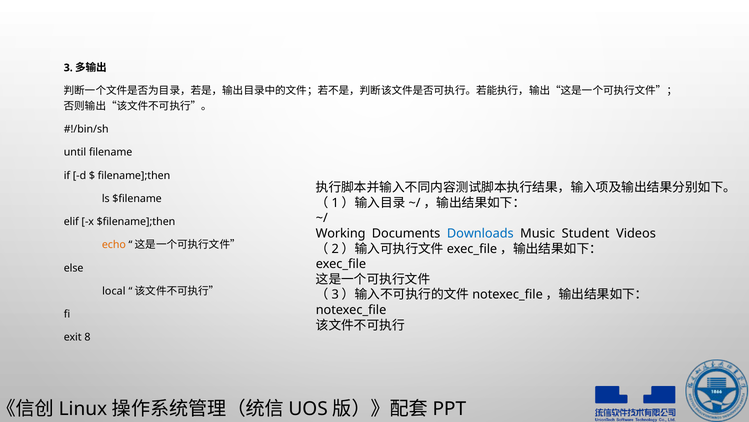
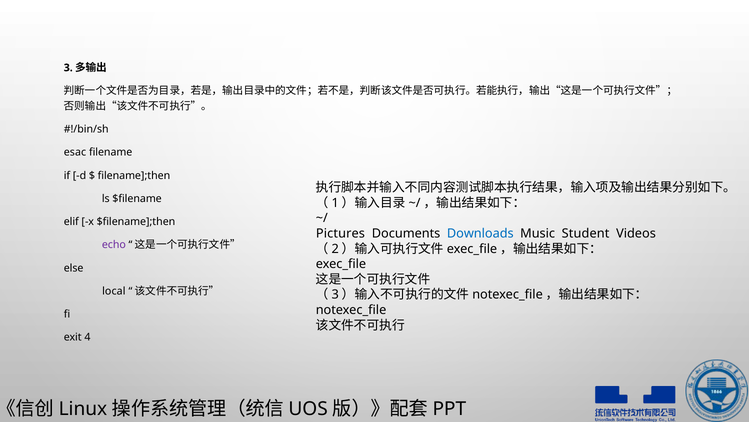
until: until -> esac
Working: Working -> Pictures
echo colour: orange -> purple
8: 8 -> 4
